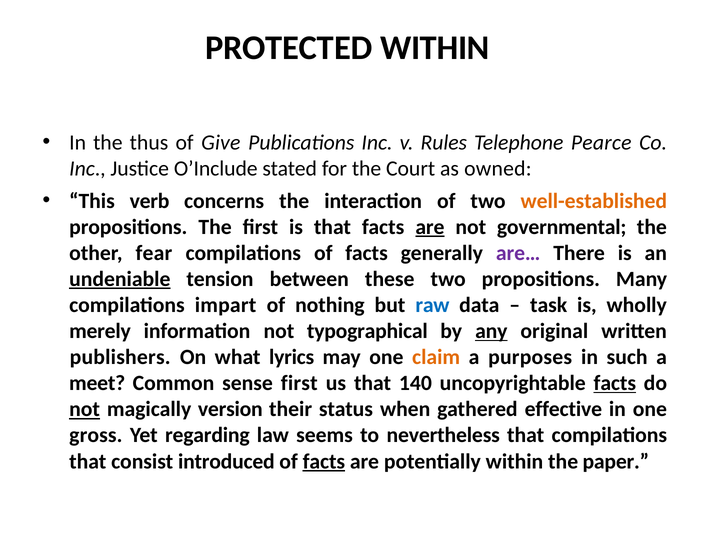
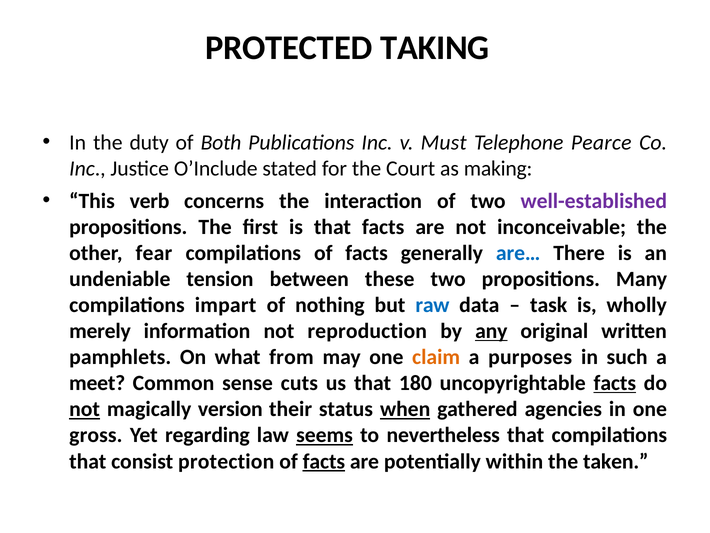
PROTECTED WITHIN: WITHIN -> TAKING
thus: thus -> duty
Give: Give -> Both
Rules: Rules -> Must
owned: owned -> making
well-established colour: orange -> purple
are at (430, 227) underline: present -> none
governmental: governmental -> inconceivable
are… colour: purple -> blue
undeniable underline: present -> none
typographical: typographical -> reproduction
publishers: publishers -> pamphlets
lyrics: lyrics -> from
sense first: first -> cuts
140: 140 -> 180
when underline: none -> present
effective: effective -> agencies
seems underline: none -> present
introduced: introduced -> protection
paper: paper -> taken
